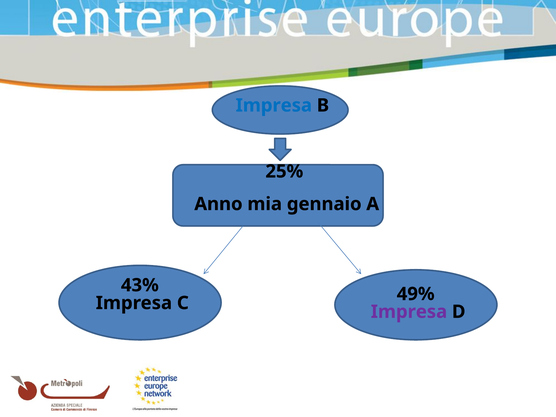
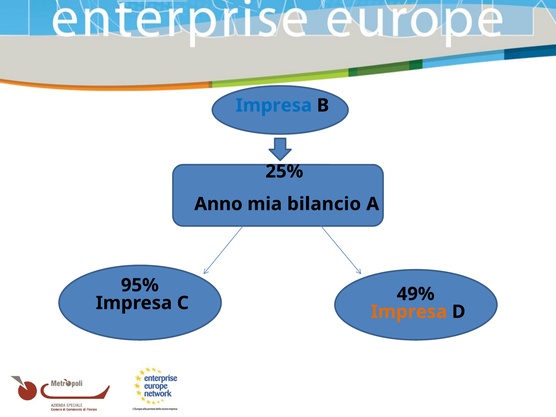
gennaio: gennaio -> bilancio
43%: 43% -> 95%
Impresa at (409, 312) colour: purple -> orange
